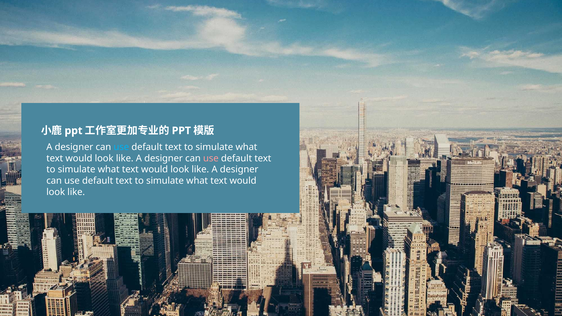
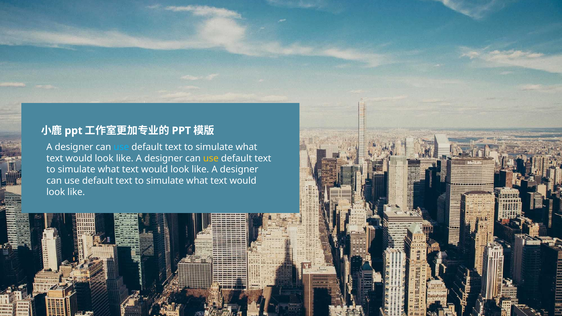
use at (211, 158) colour: pink -> yellow
